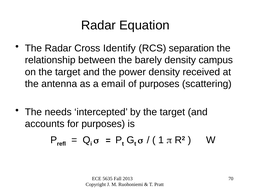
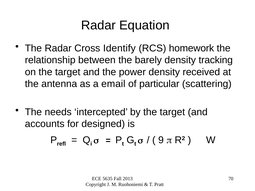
separation: separation -> homework
campus: campus -> tracking
of purposes: purposes -> particular
for purposes: purposes -> designed
1: 1 -> 9
